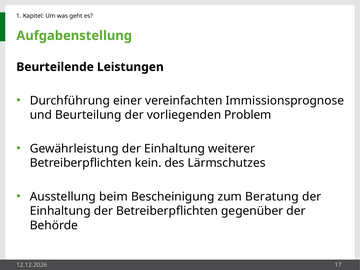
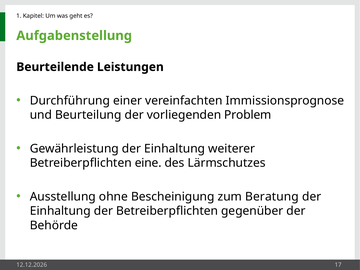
kein: kein -> eine
beim: beim -> ohne
